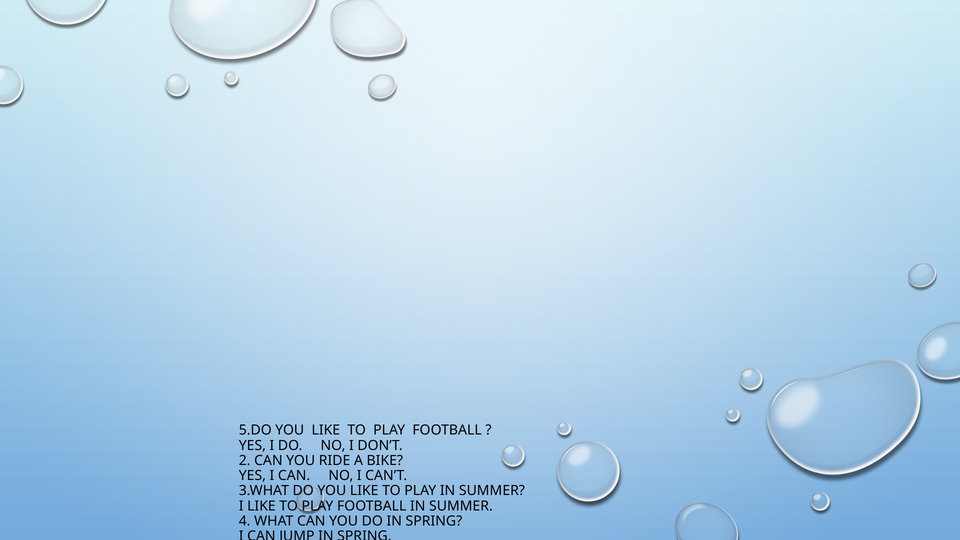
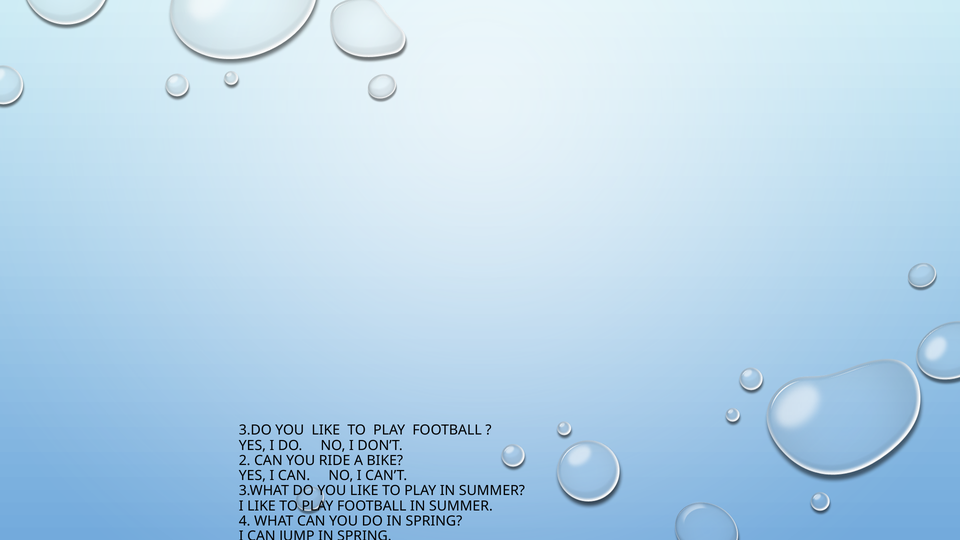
5.DO: 5.DO -> 3.DO
